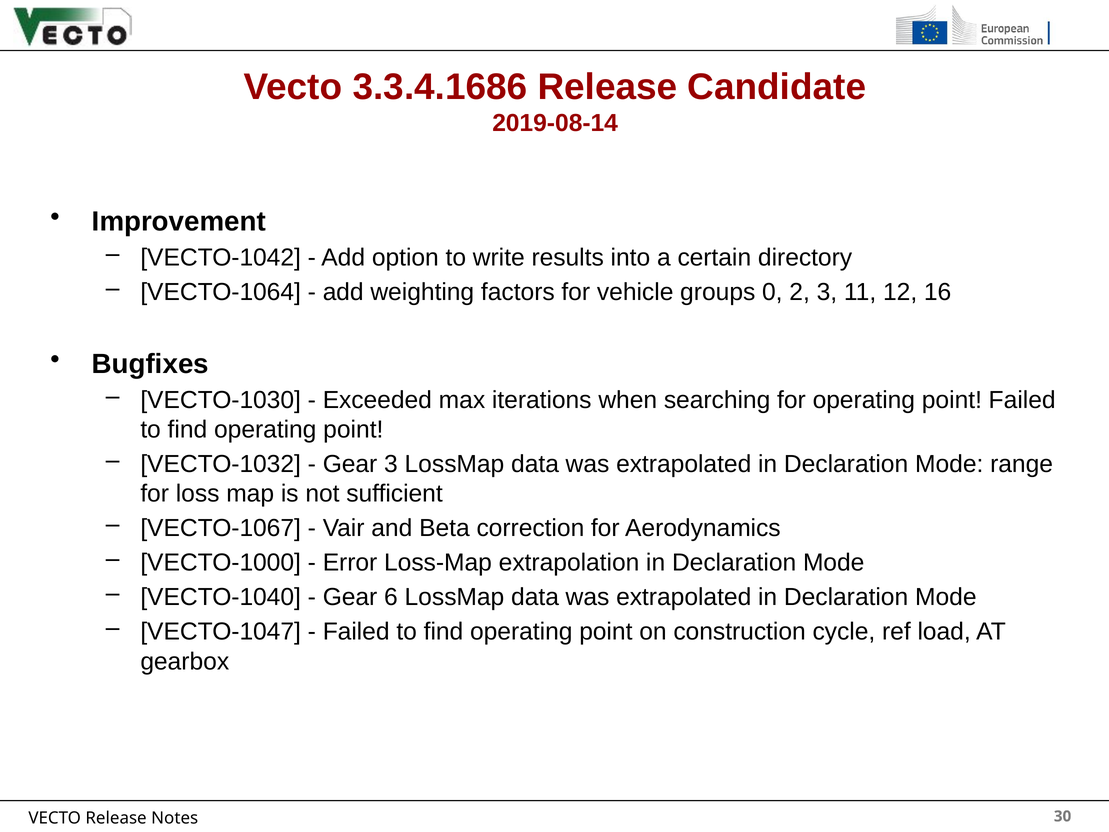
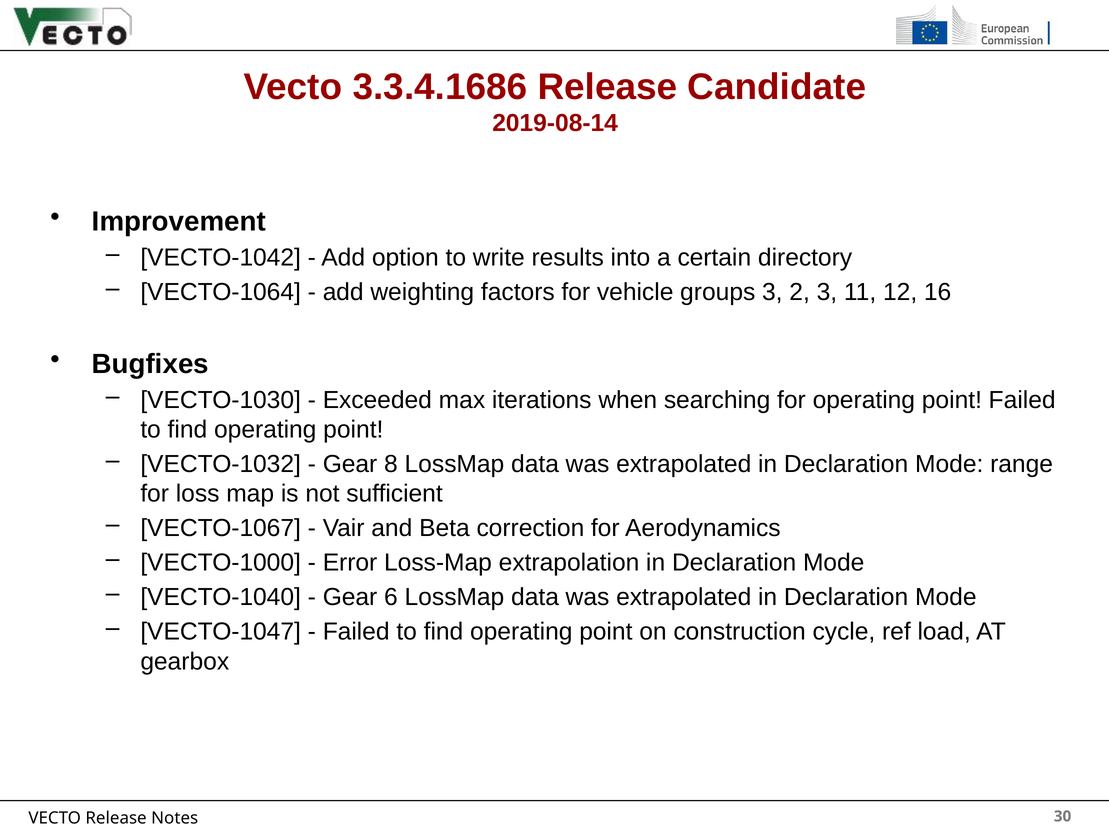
groups 0: 0 -> 3
Gear 3: 3 -> 8
